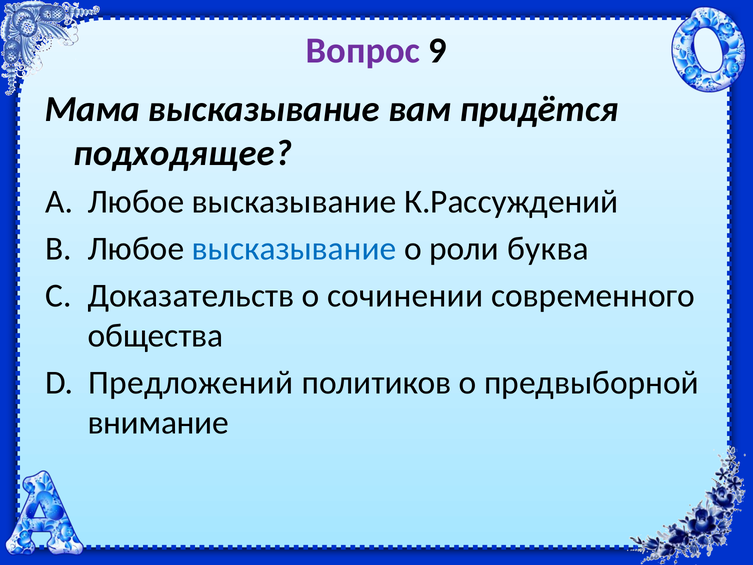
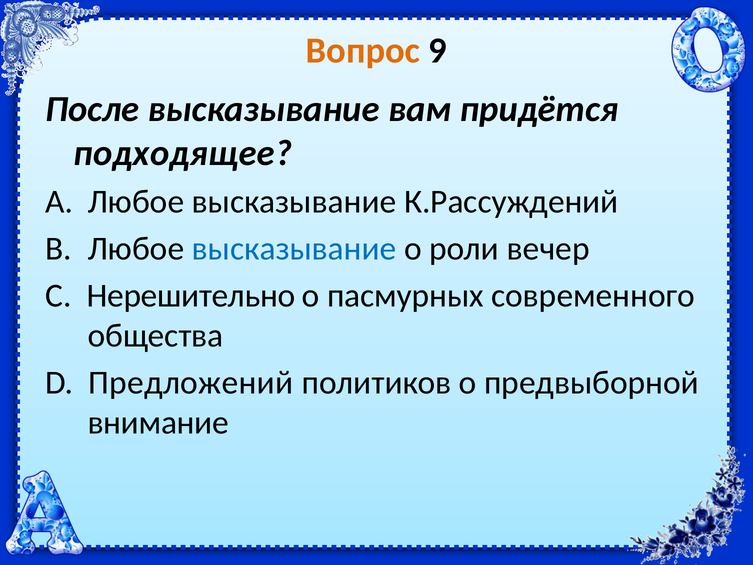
Вопрос colour: purple -> orange
Мама: Мама -> После
буква: буква -> вечер
Доказательств: Доказательств -> Нерешительно
сочинении: сочинении -> пасмурных
